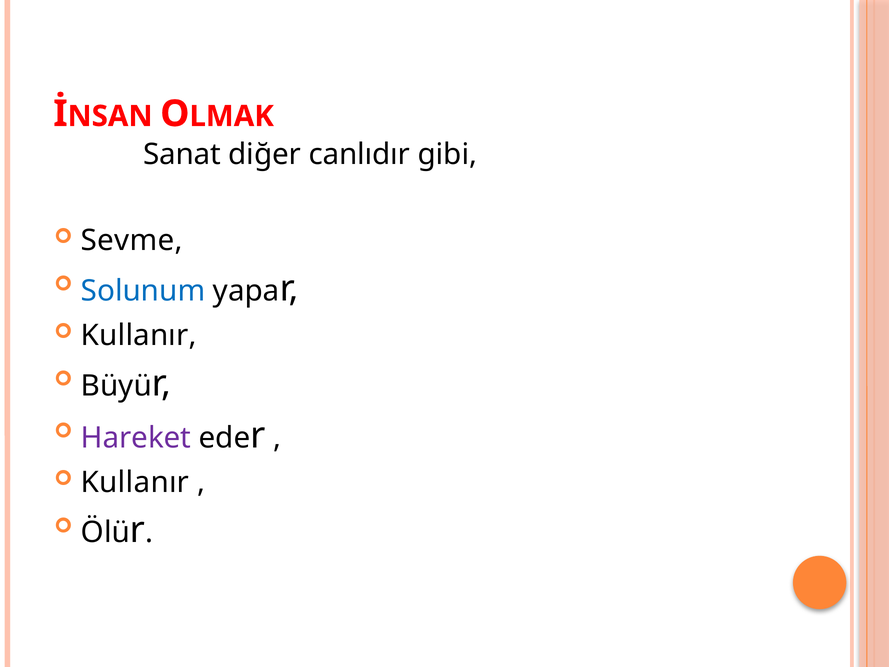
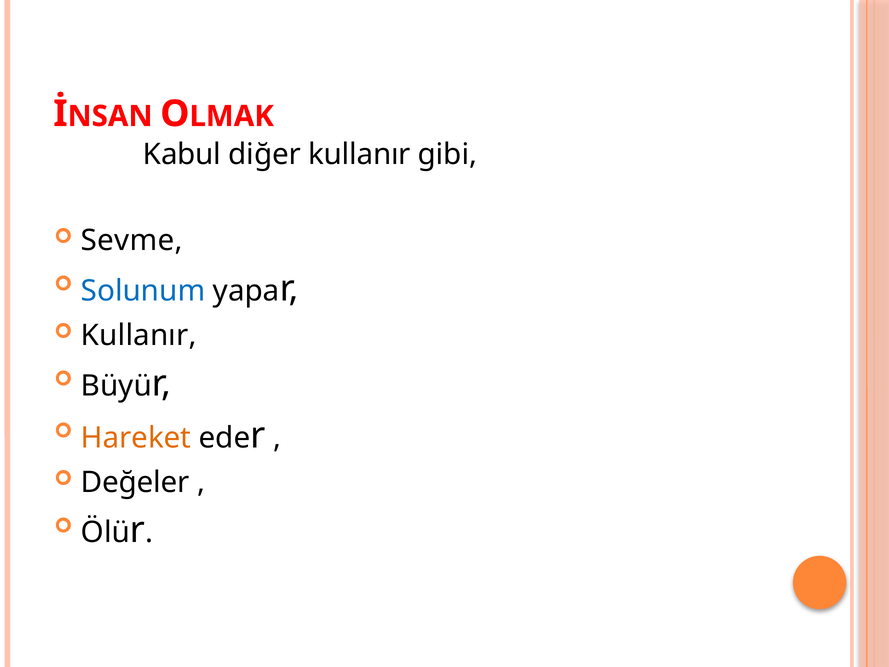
Sanat: Sanat -> Kabul
diğer canlıdır: canlıdır -> kullanır
Hareket colour: purple -> orange
Kullanır at (135, 482): Kullanır -> Değeler
